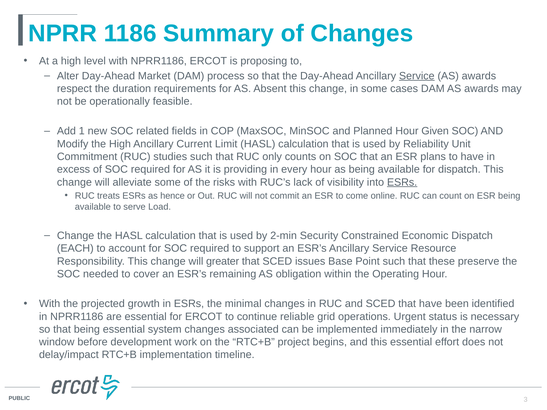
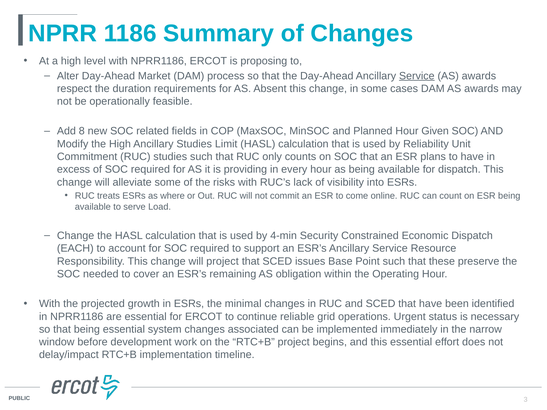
1: 1 -> 8
Ancillary Current: Current -> Studies
ESRs at (402, 182) underline: present -> none
hence: hence -> where
2-min: 2-min -> 4-min
will greater: greater -> project
